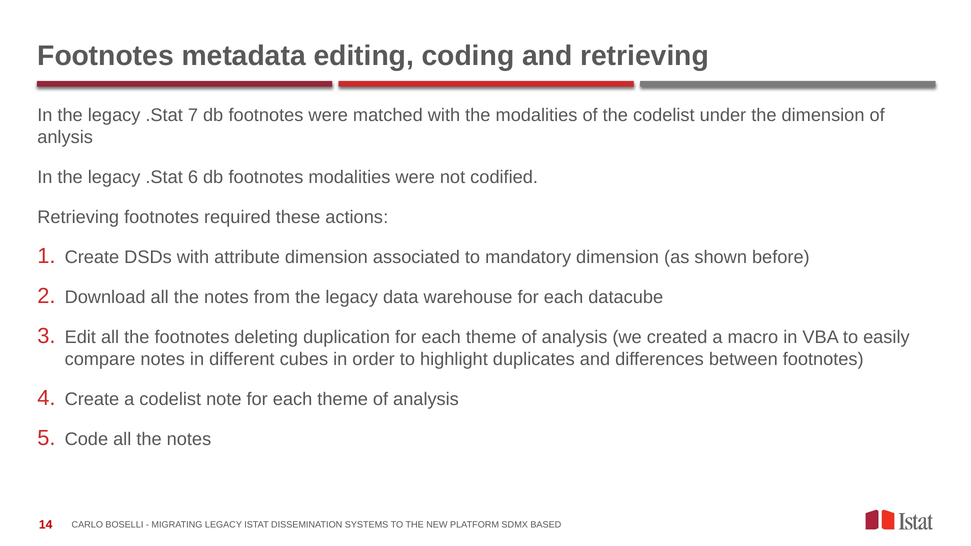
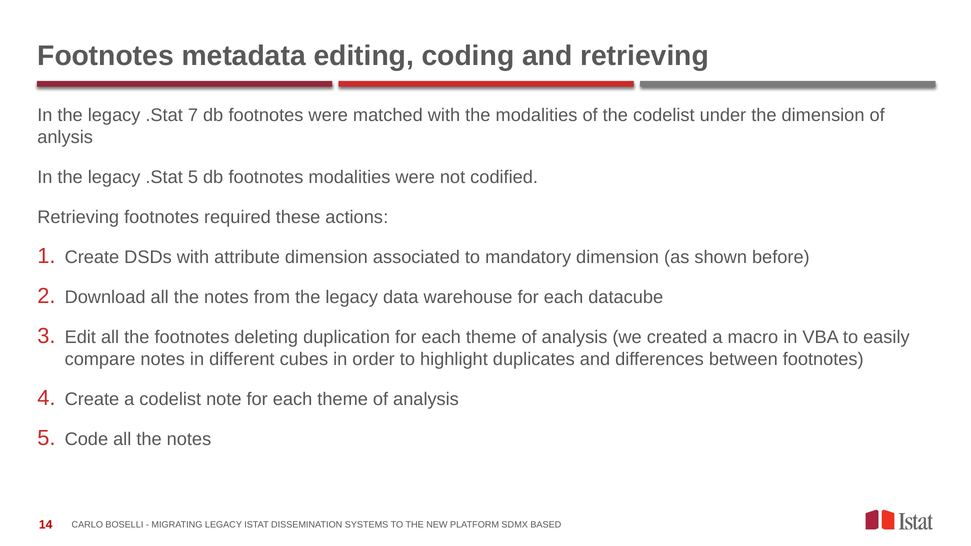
.Stat 6: 6 -> 5
